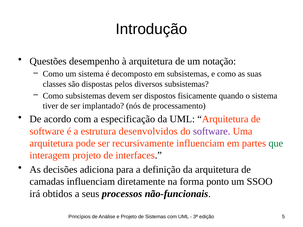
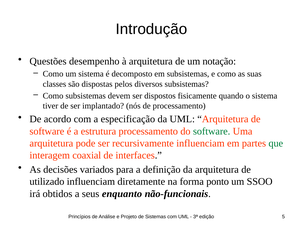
estrutura desenvolvidos: desenvolvidos -> processamento
software at (212, 131) colour: purple -> green
interagem projeto: projeto -> coaxial
adiciona: adiciona -> variados
camadas: camadas -> utilizado
processos: processos -> enquanto
